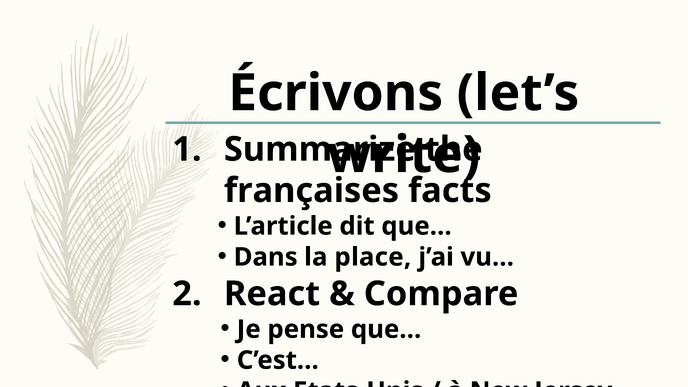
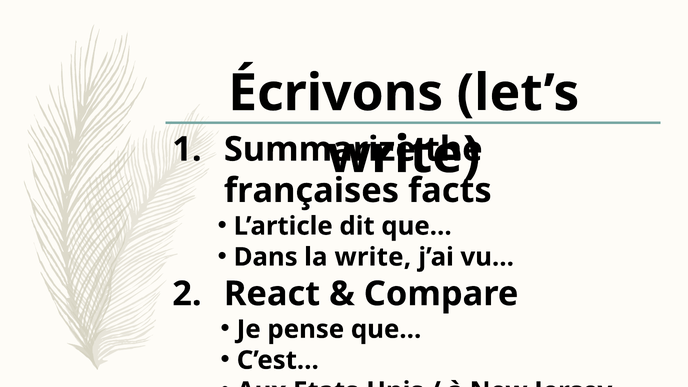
la place: place -> write
